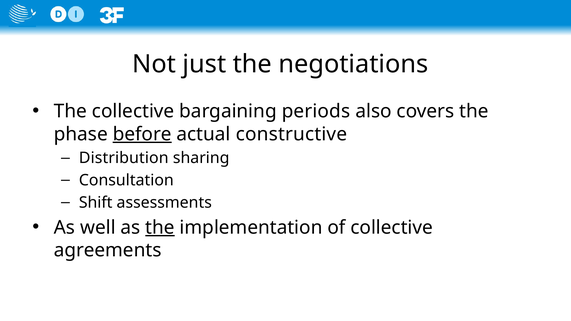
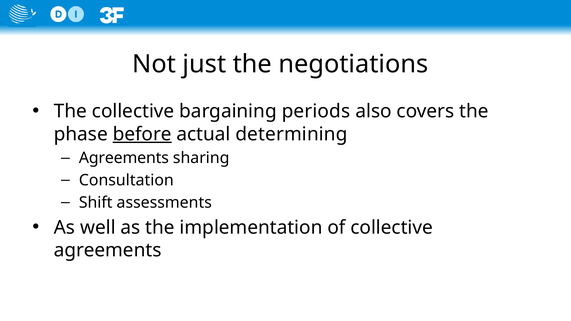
constructive: constructive -> determining
Distribution at (124, 158): Distribution -> Agreements
the at (160, 228) underline: present -> none
